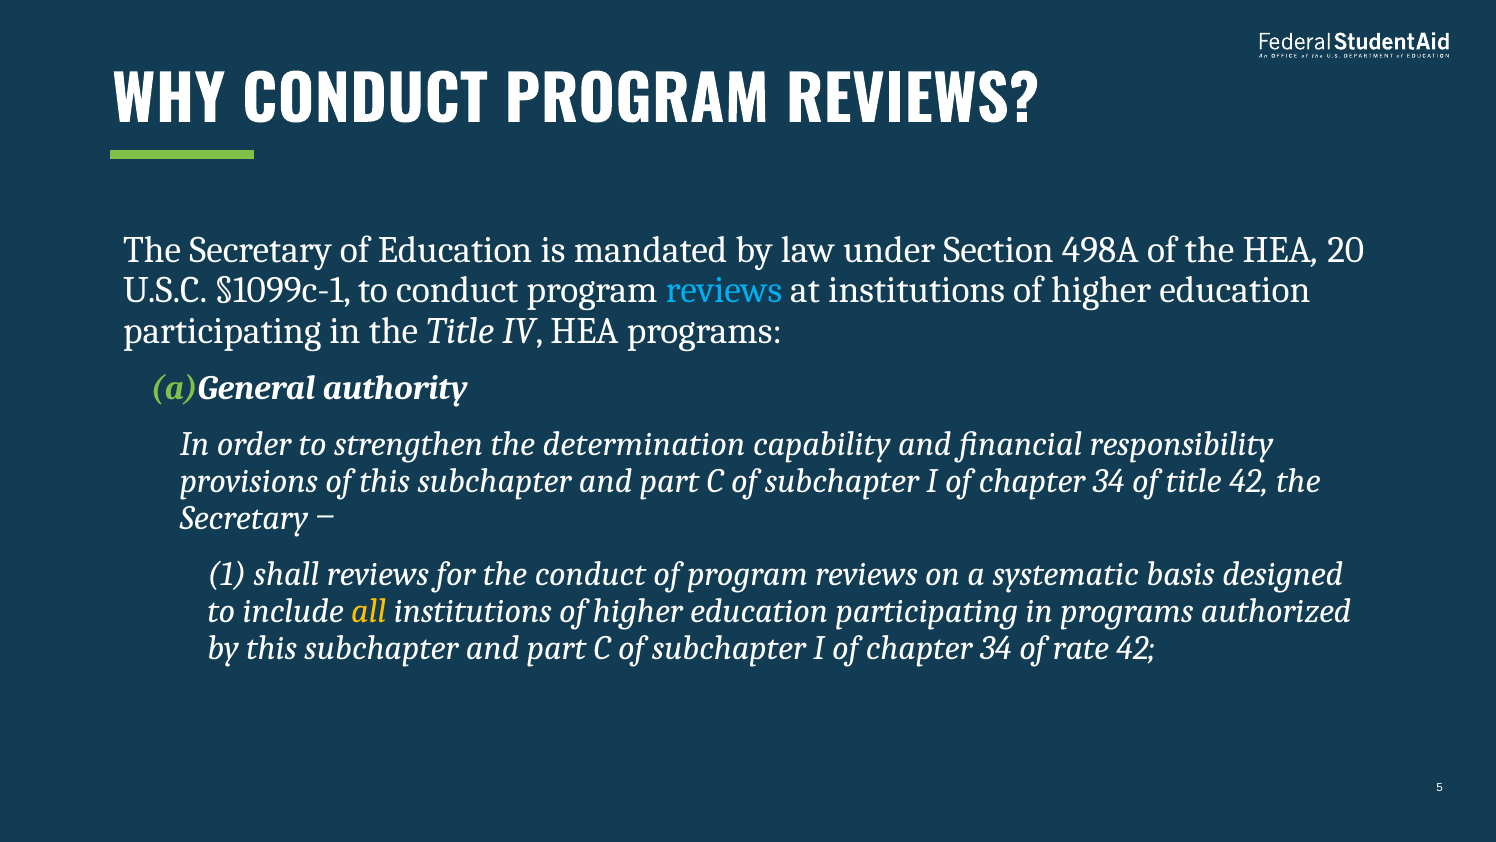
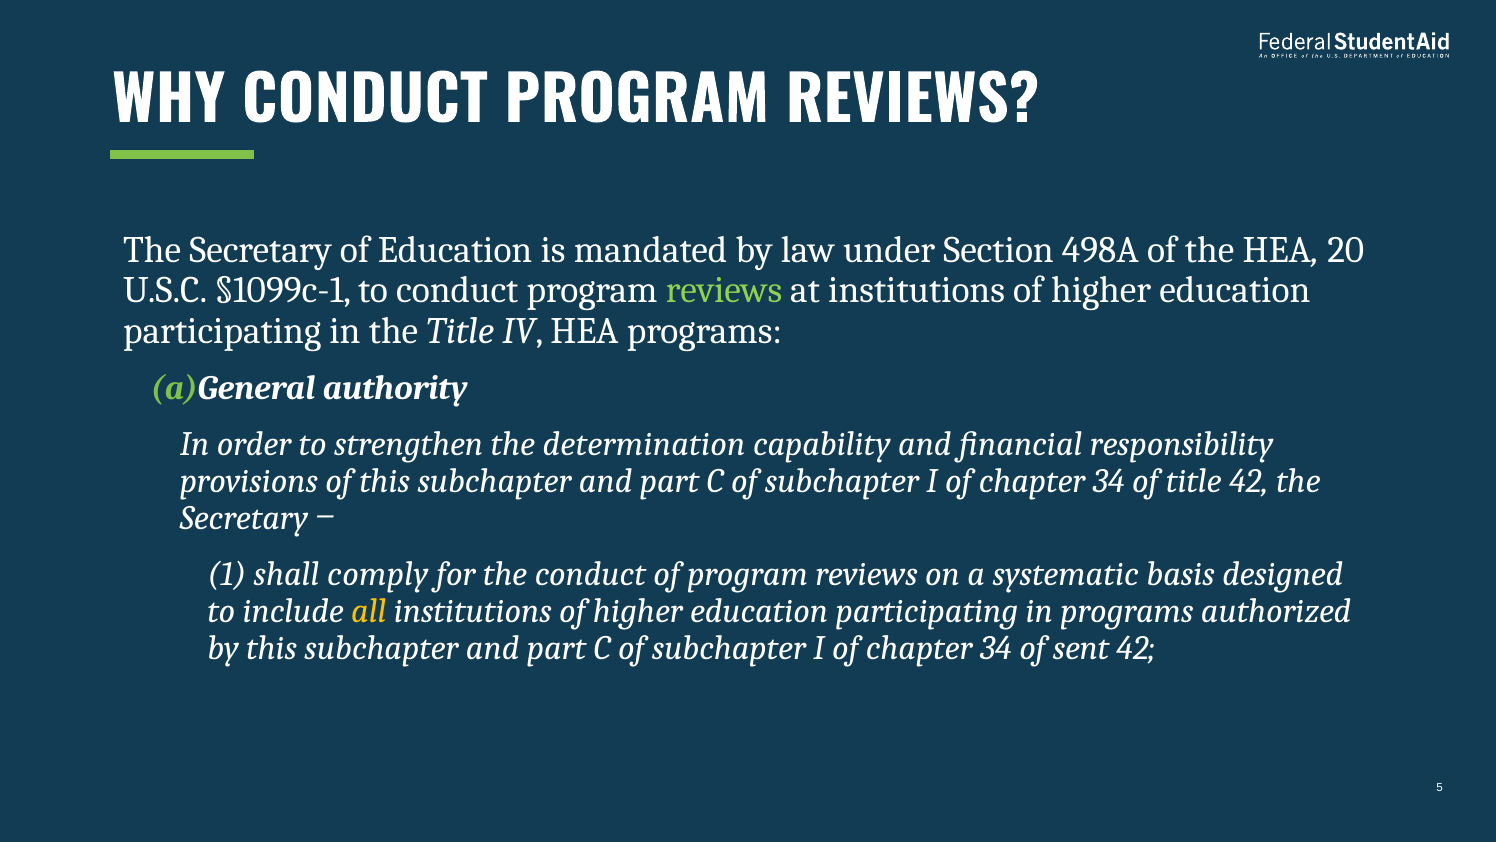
reviews at (724, 290) colour: light blue -> light green
shall reviews: reviews -> comply
rate: rate -> sent
